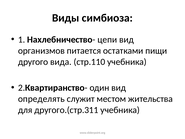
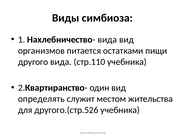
Нахлебничество- цепи: цепи -> вида
другого.(стр.311: другого.(стр.311 -> другого.(стр.526
